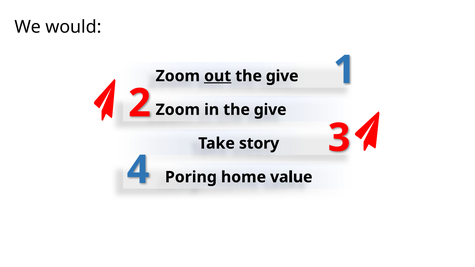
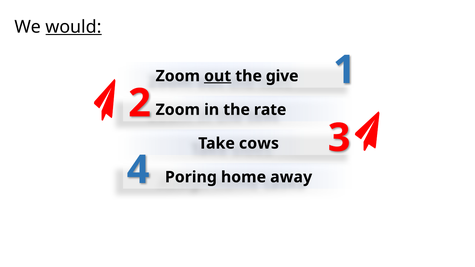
would underline: none -> present
in the give: give -> rate
story: story -> cows
value: value -> away
